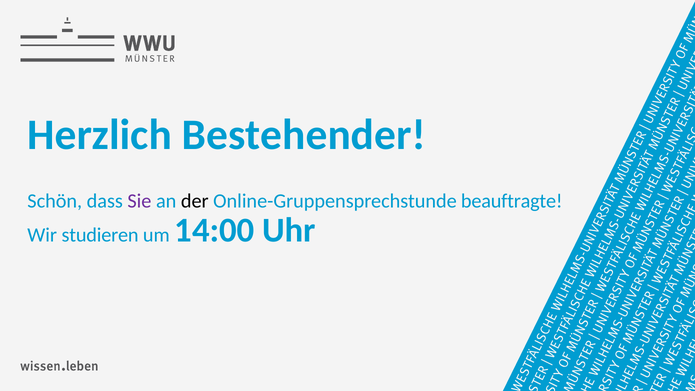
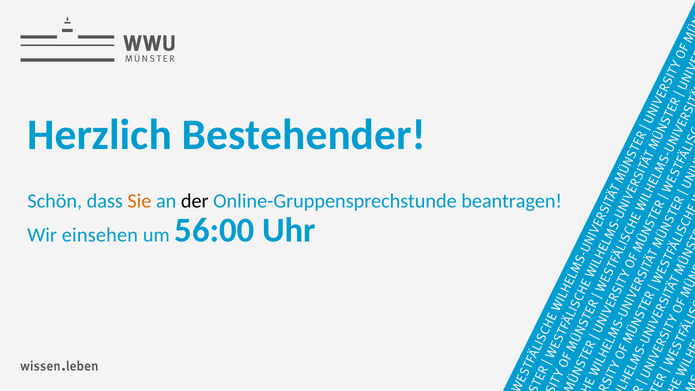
Sie colour: purple -> orange
beauftragte: beauftragte -> beantragen
studieren: studieren -> einsehen
14:00: 14:00 -> 56:00
